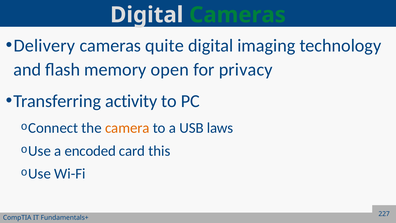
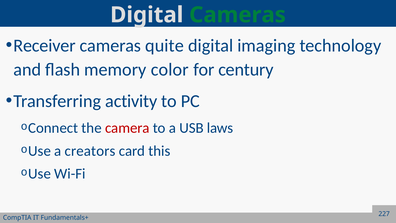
Delivery: Delivery -> Receiver
open: open -> color
privacy: privacy -> century
camera colour: orange -> red
encoded: encoded -> creators
